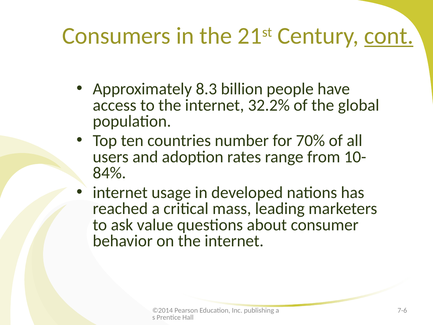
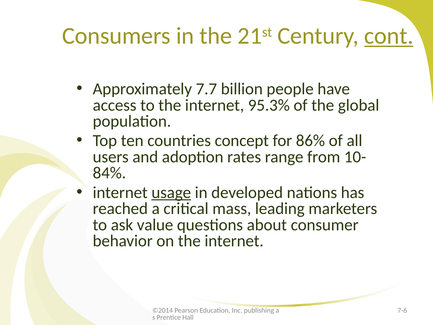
8.3: 8.3 -> 7.7
32.2%: 32.2% -> 95.3%
number: number -> concept
70%: 70% -> 86%
usage underline: none -> present
